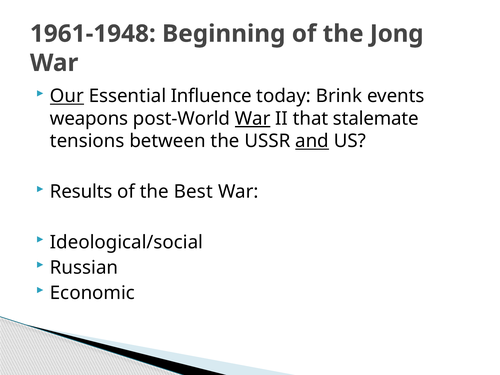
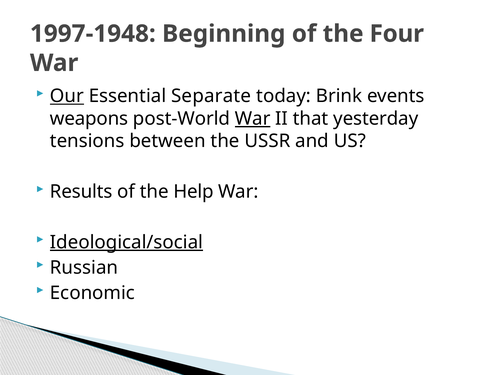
1961-1948: 1961-1948 -> 1997-1948
Jong: Jong -> Four
Influence: Influence -> Separate
stalemate: stalemate -> yesterday
and underline: present -> none
Best: Best -> Help
Ideological/social underline: none -> present
